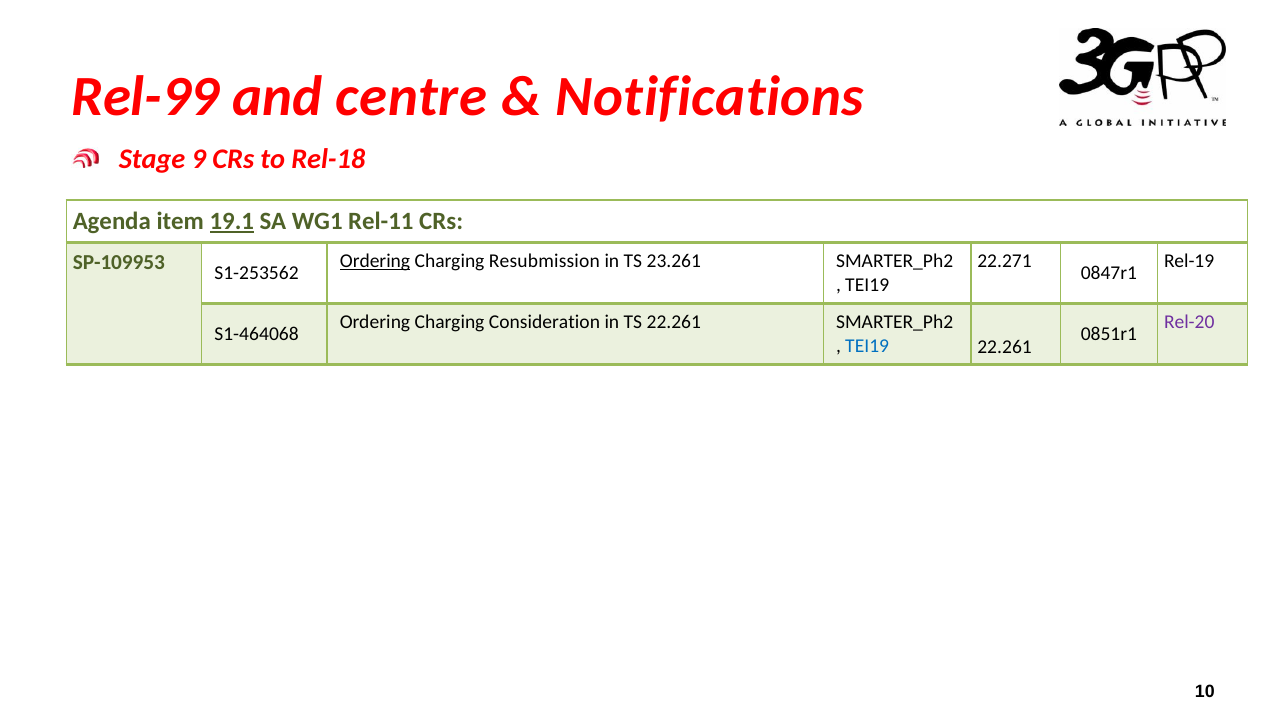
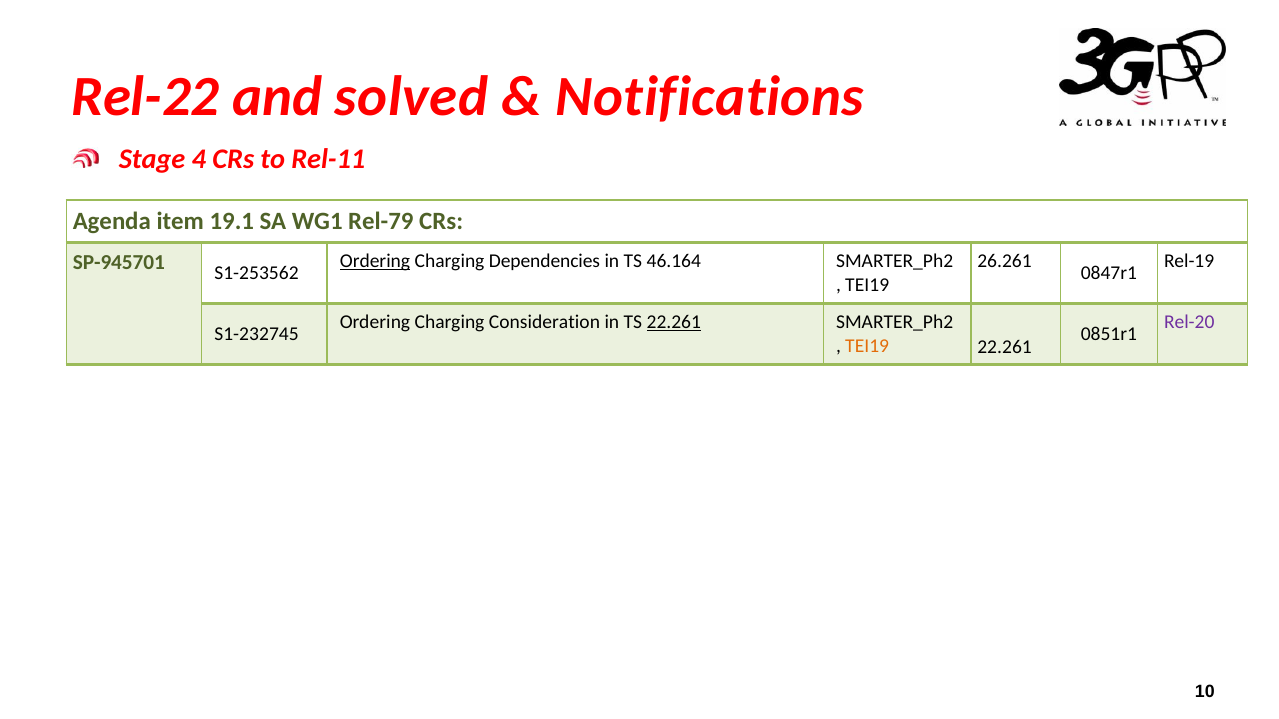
Rel-99: Rel-99 -> Rel-22
centre: centre -> solved
9: 9 -> 4
Rel-18: Rel-18 -> Rel-11
19.1 underline: present -> none
Rel-11: Rel-11 -> Rel-79
Resubmission: Resubmission -> Dependencies
23.261: 23.261 -> 46.164
22.271: 22.271 -> 26.261
SP-109953: SP-109953 -> SP-945701
22.261 at (674, 323) underline: none -> present
S1-464068: S1-464068 -> S1-232745
TEI19 at (867, 347) colour: blue -> orange
